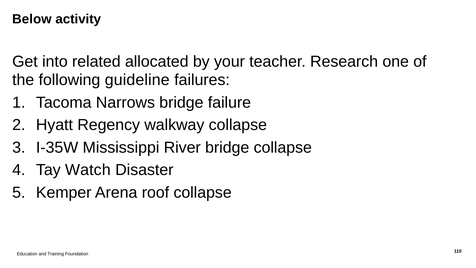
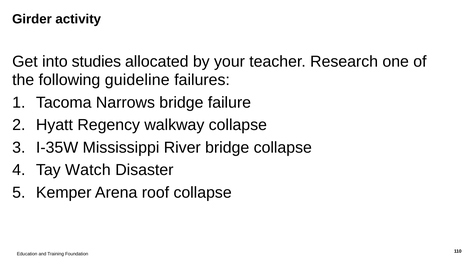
Below: Below -> Girder
related: related -> studies
